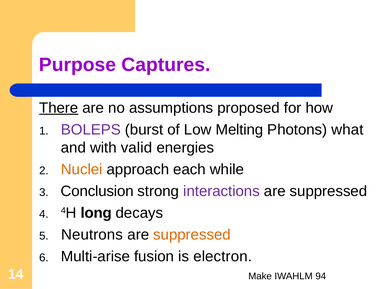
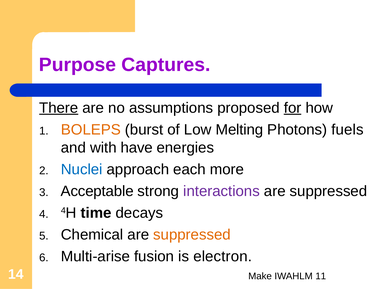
for underline: none -> present
BOLEPS colour: purple -> orange
what: what -> fuels
valid: valid -> have
Nuclei colour: orange -> blue
while: while -> more
Conclusion: Conclusion -> Acceptable
long: long -> time
Neutrons: Neutrons -> Chemical
94: 94 -> 11
